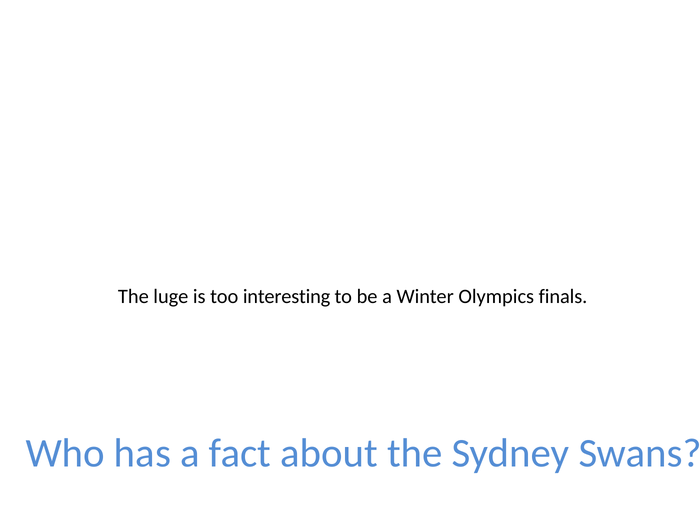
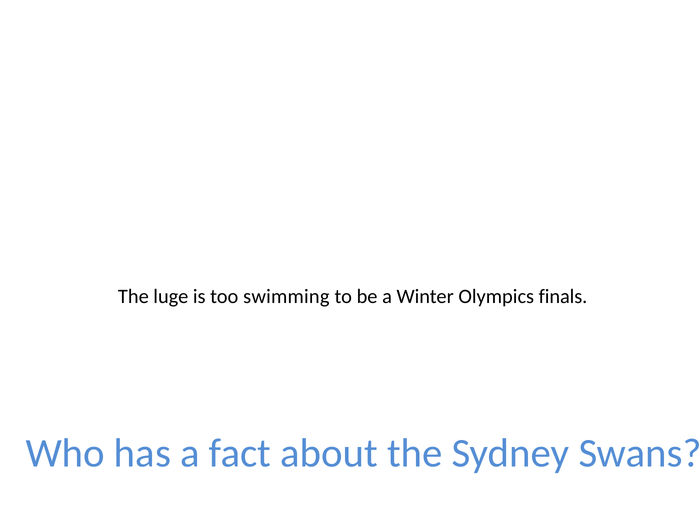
interesting: interesting -> swimming
